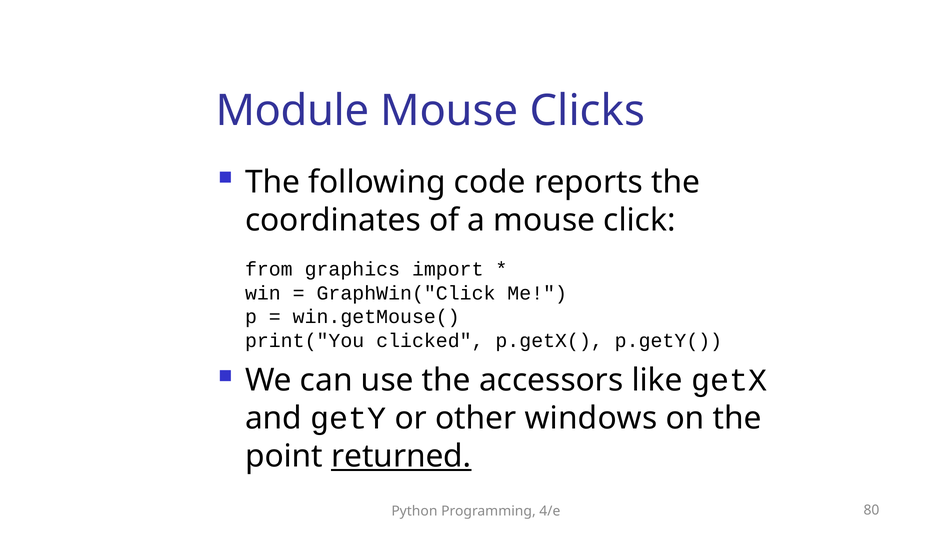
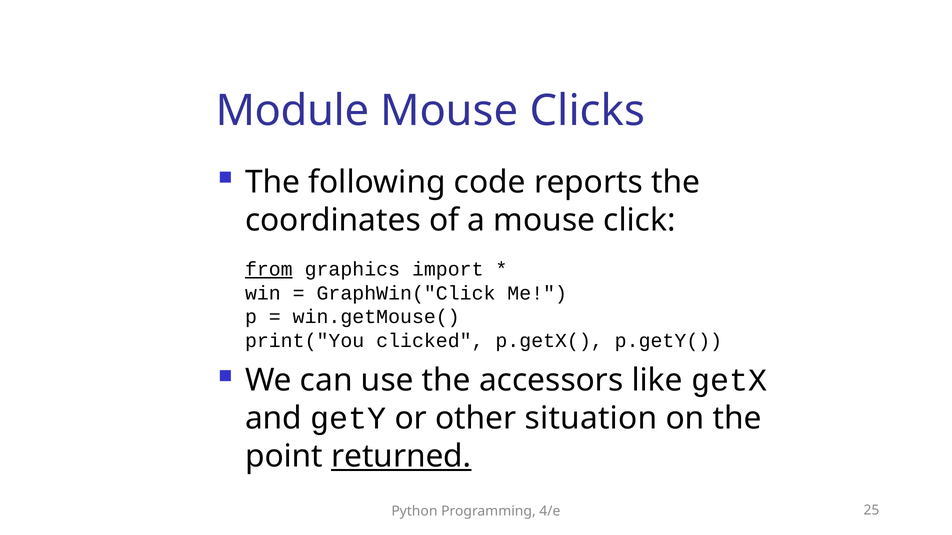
from underline: none -> present
windows: windows -> situation
80: 80 -> 25
